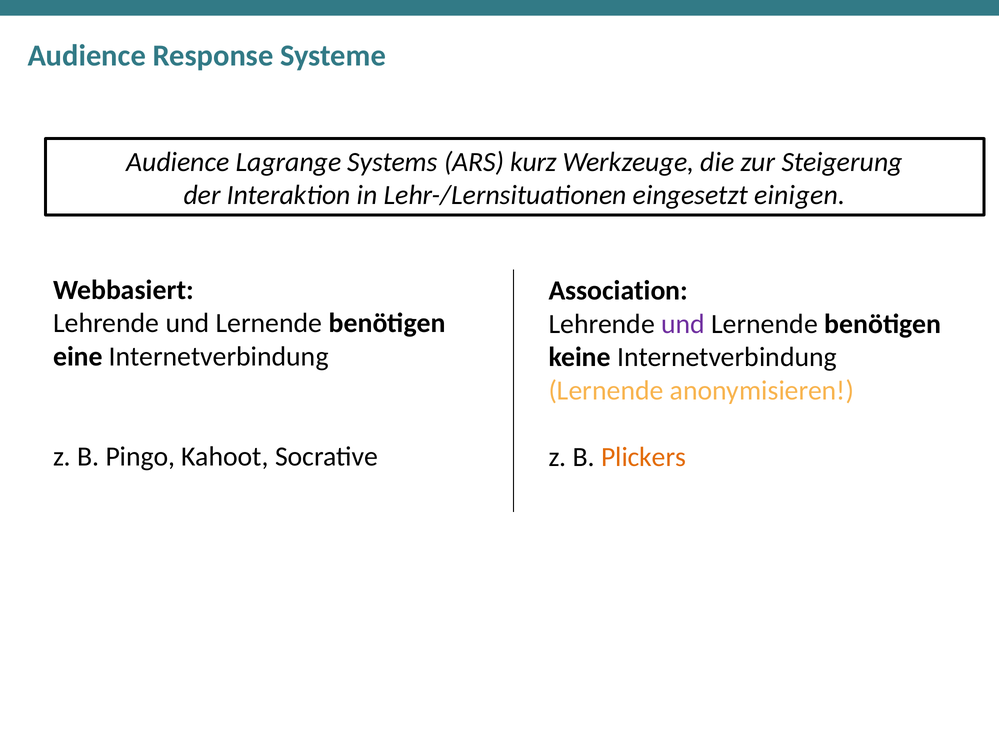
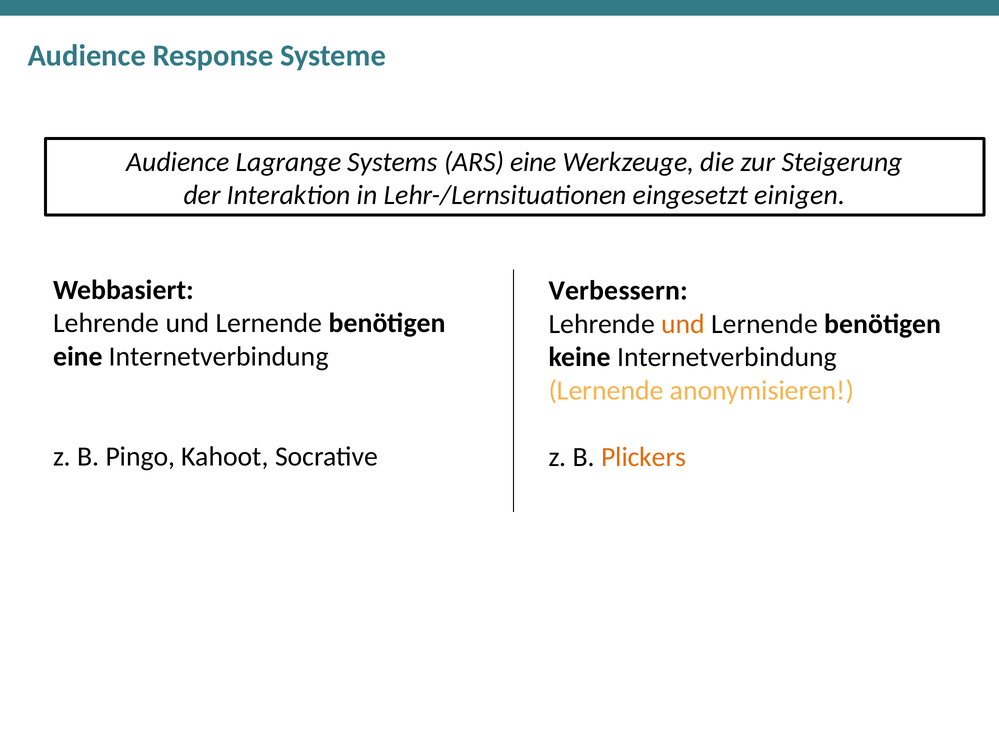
ARS kurz: kurz -> eine
Association: Association -> Verbessern
und at (683, 324) colour: purple -> orange
